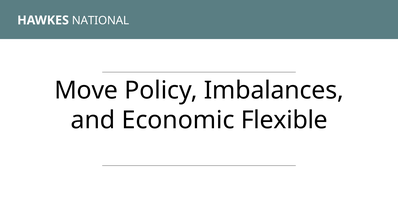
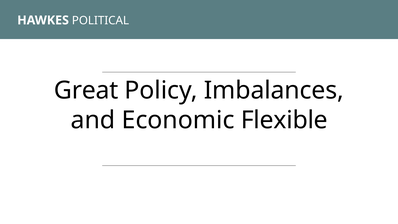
NATIONAL: NATIONAL -> POLITICAL
Move: Move -> Great
